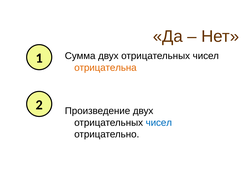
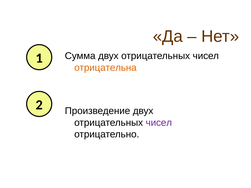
чисел at (159, 123) colour: blue -> purple
